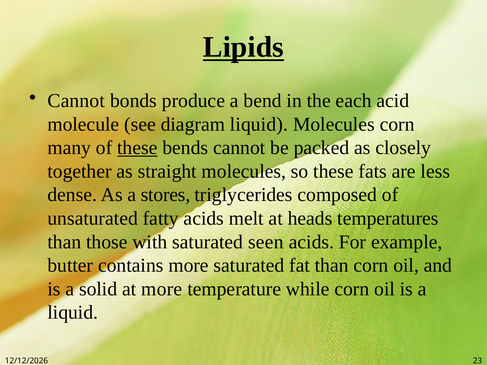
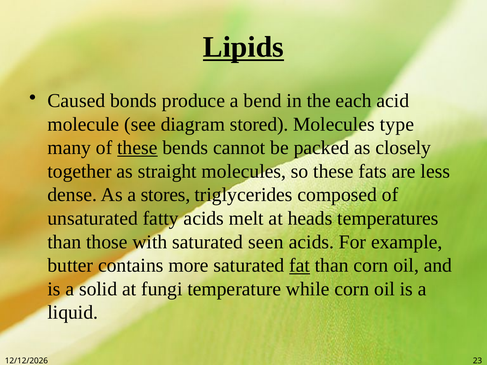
Cannot at (76, 101): Cannot -> Caused
diagram liquid: liquid -> stored
Molecules corn: corn -> type
fat underline: none -> present
at more: more -> fungi
